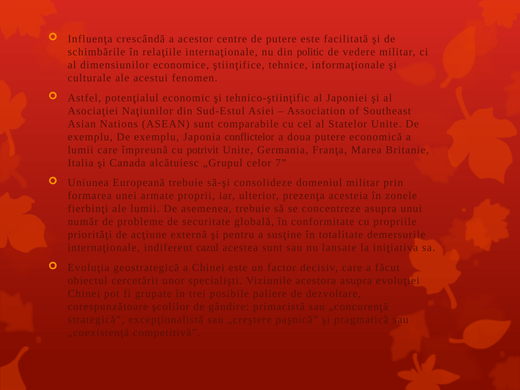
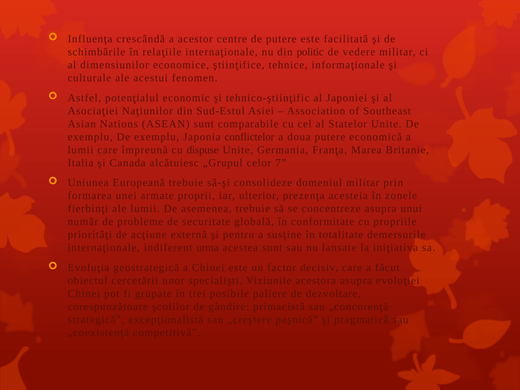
potrivit: potrivit -> dispuse
cazul: cazul -> urma
